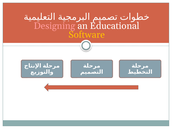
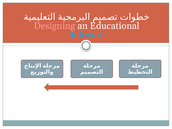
Software colour: yellow -> light blue
